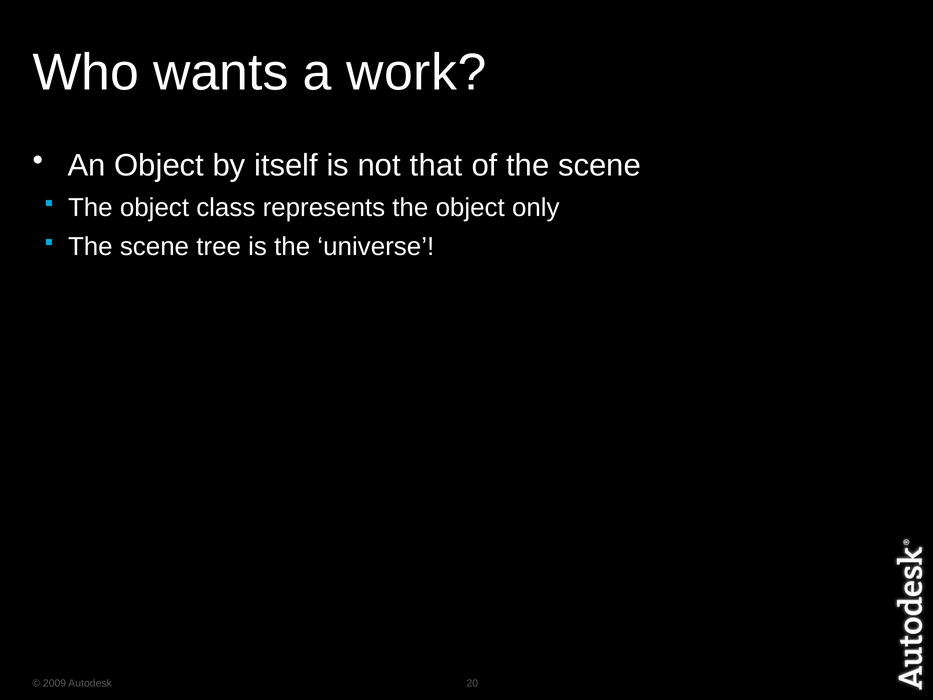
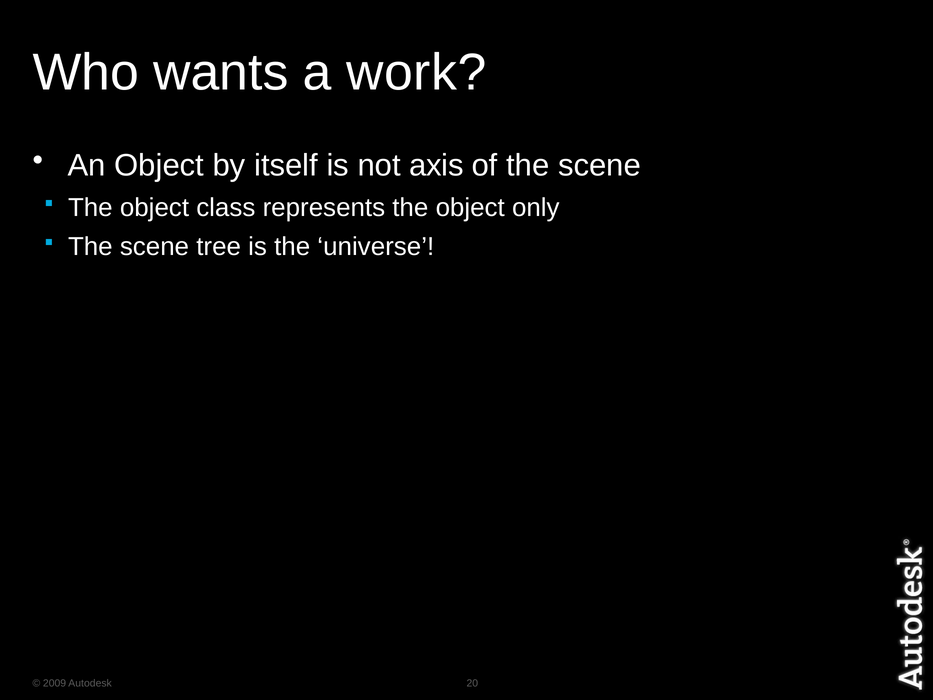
that: that -> axis
